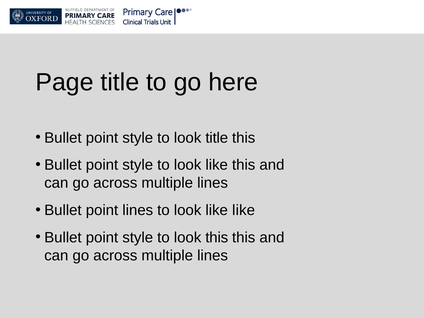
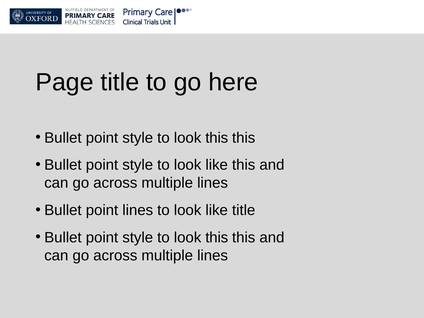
title at (217, 138): title -> this
like like: like -> title
